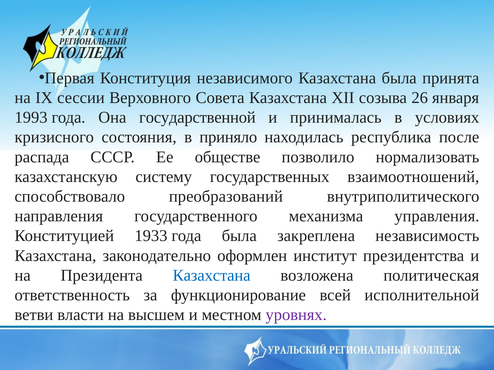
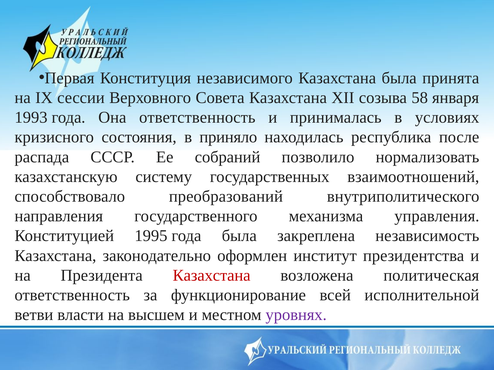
26: 26 -> 58
Она государственной: государственной -> ответственность
обществе: обществе -> собраний
1933: 1933 -> 1995
Казахстана at (212, 276) colour: blue -> red
